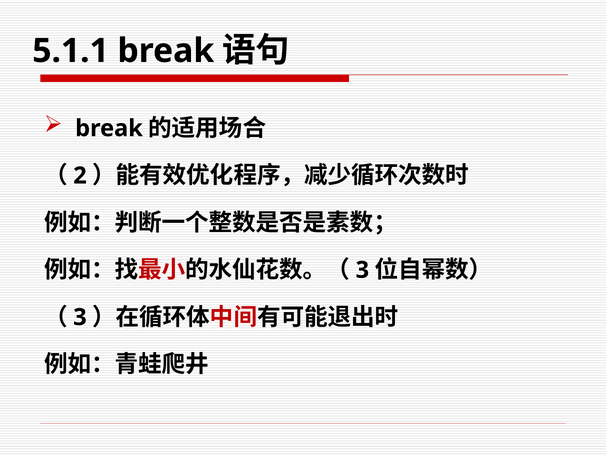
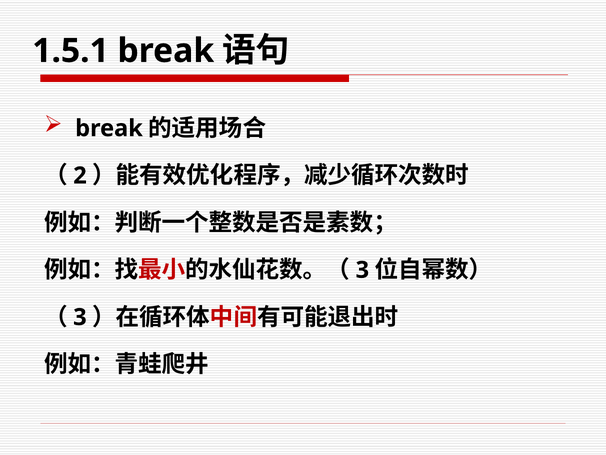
5.1.1: 5.1.1 -> 1.5.1
